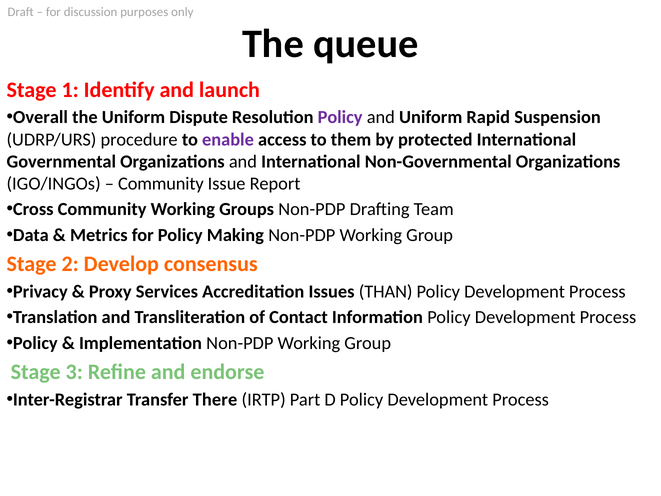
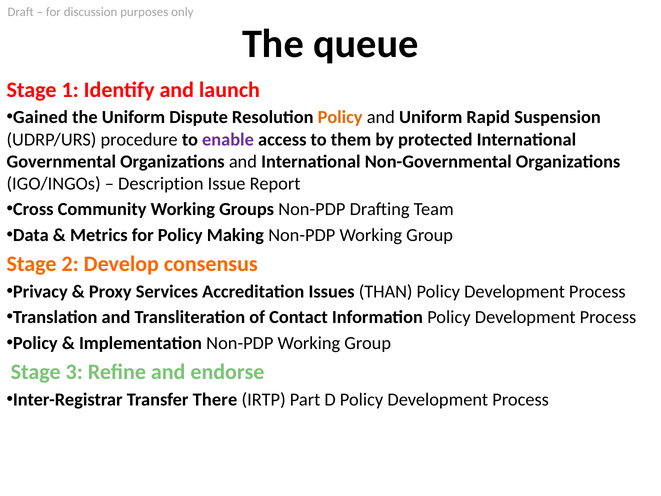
Overall: Overall -> Gained
Policy at (340, 117) colour: purple -> orange
Community at (161, 183): Community -> Description
